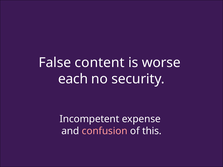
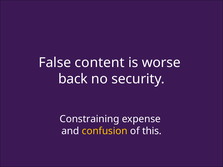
each: each -> back
Incompetent: Incompetent -> Constraining
confusion colour: pink -> yellow
